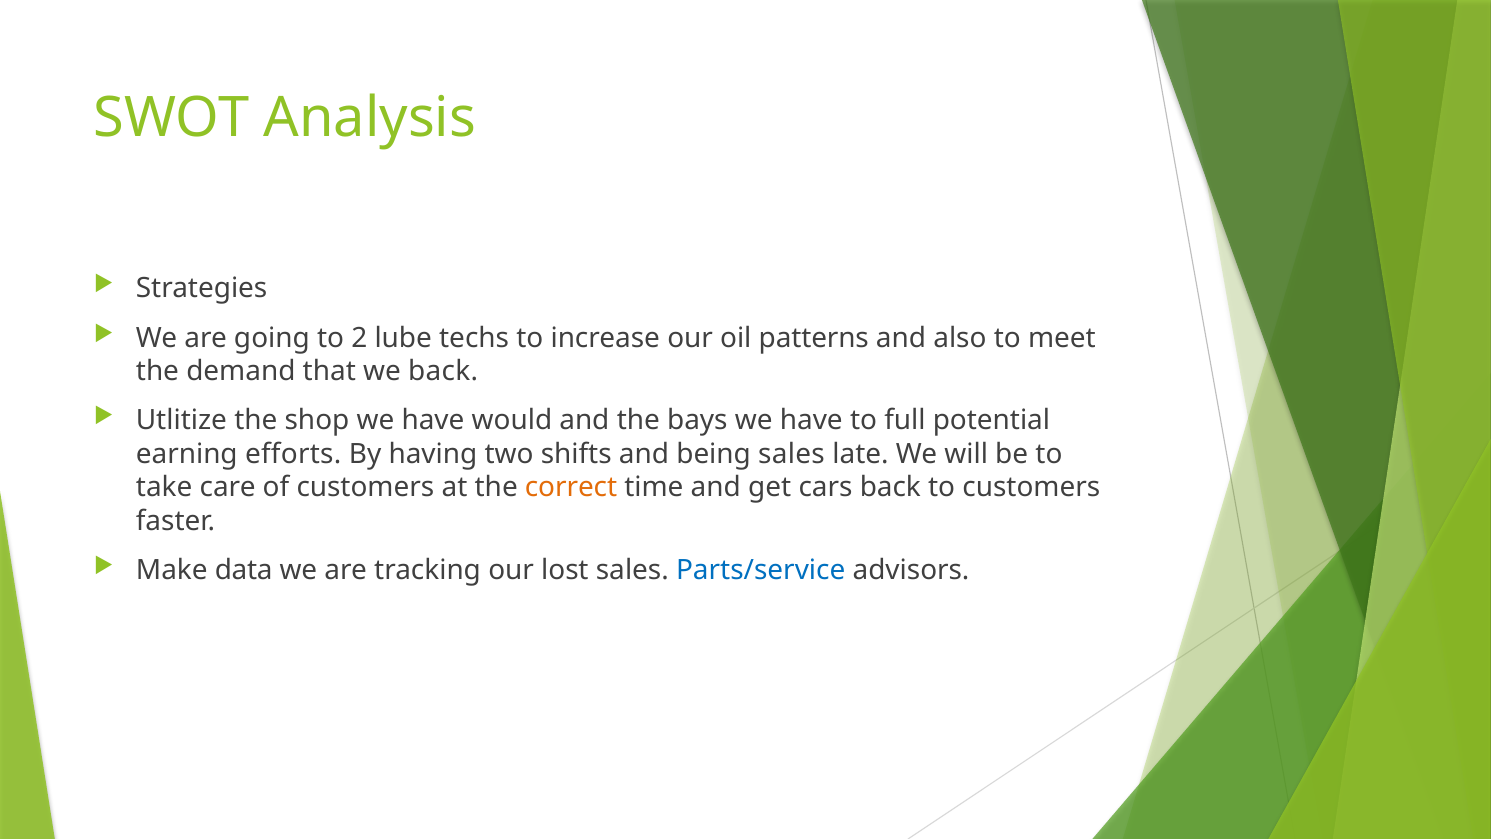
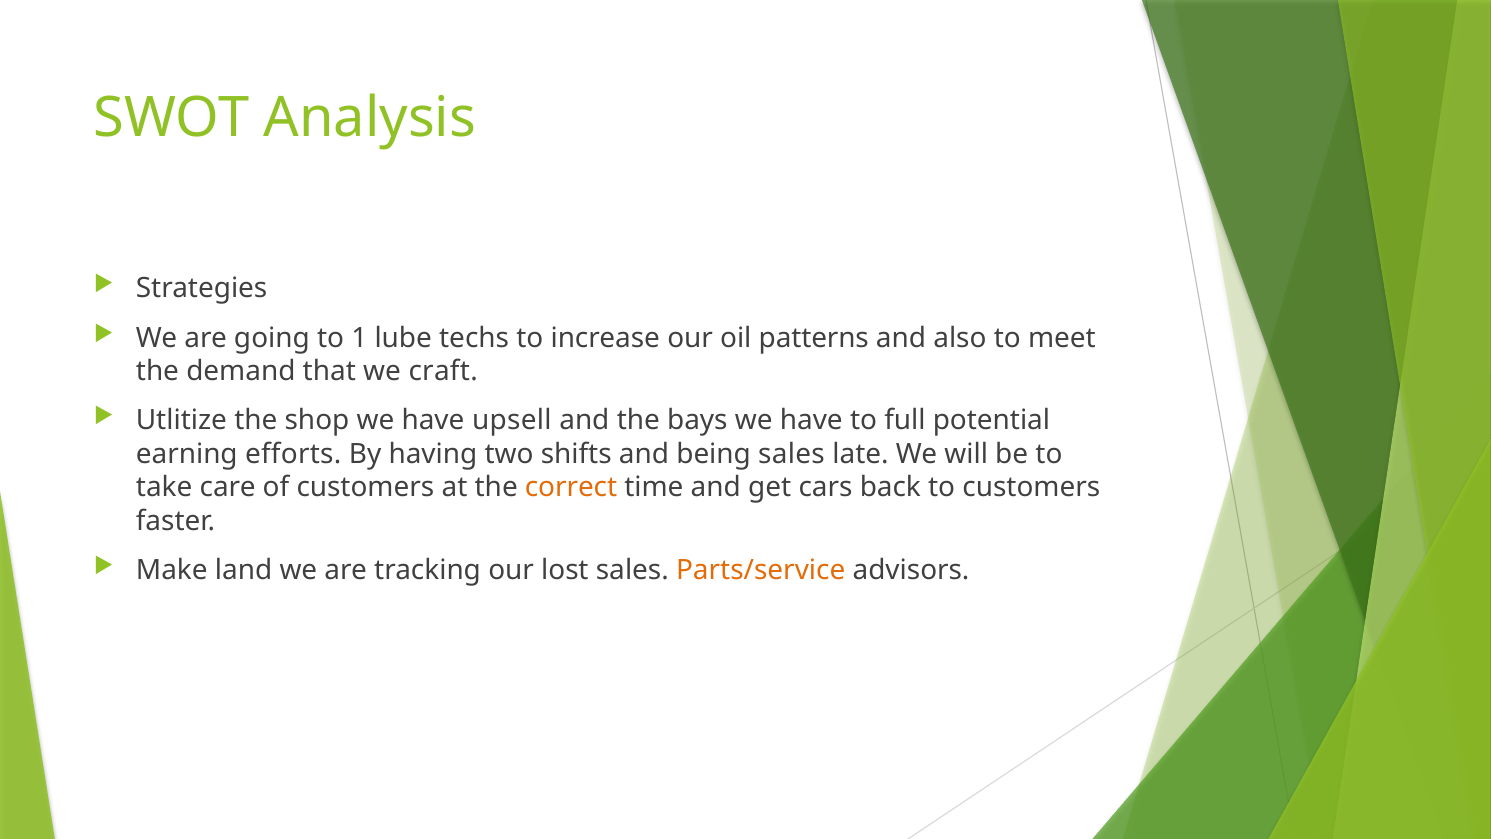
2: 2 -> 1
we back: back -> craft
would: would -> upsell
data: data -> land
Parts/service colour: blue -> orange
